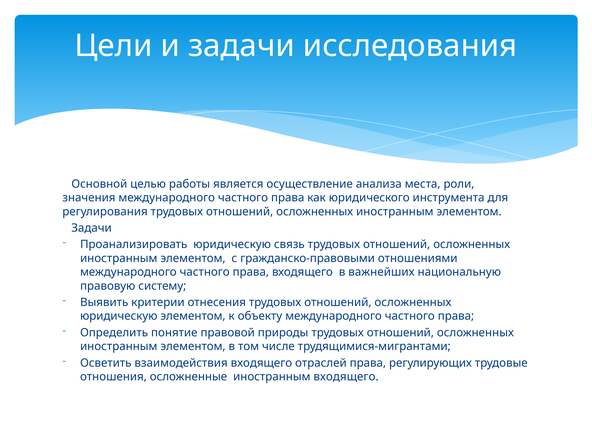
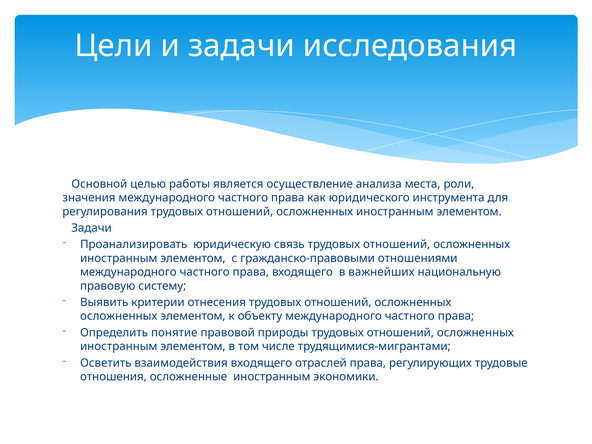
юридическую at (119, 316): юридическую -> осложненных
иностранным входящего: входящего -> экономики
